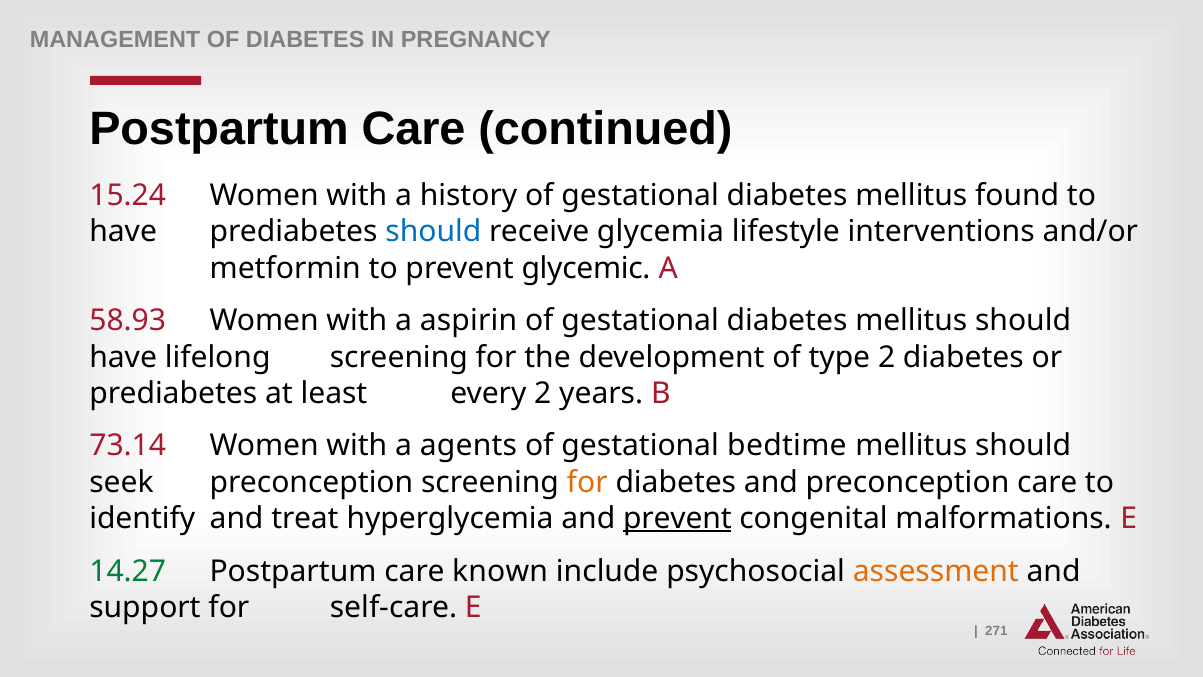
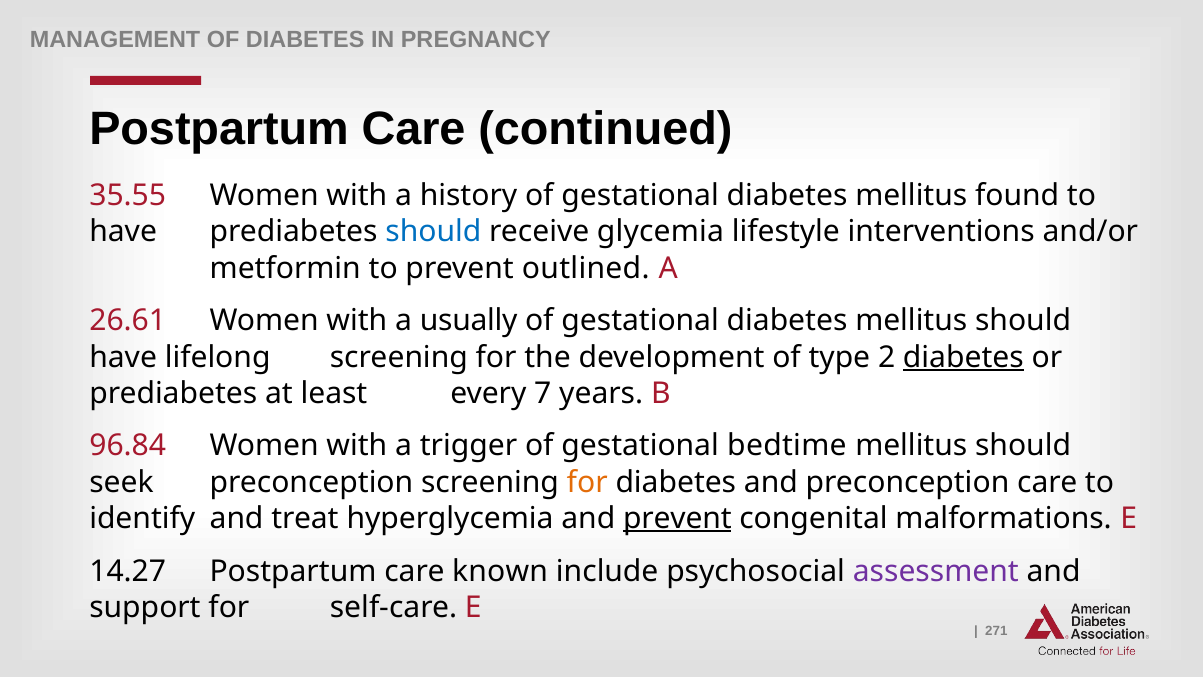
15.24: 15.24 -> 35.55
glycemic: glycemic -> outlined
58.93: 58.93 -> 26.61
aspirin: aspirin -> usually
diabetes at (963, 357) underline: none -> present
every 2: 2 -> 7
73.14: 73.14 -> 96.84
agents: agents -> trigger
14.27 colour: green -> black
assessment colour: orange -> purple
